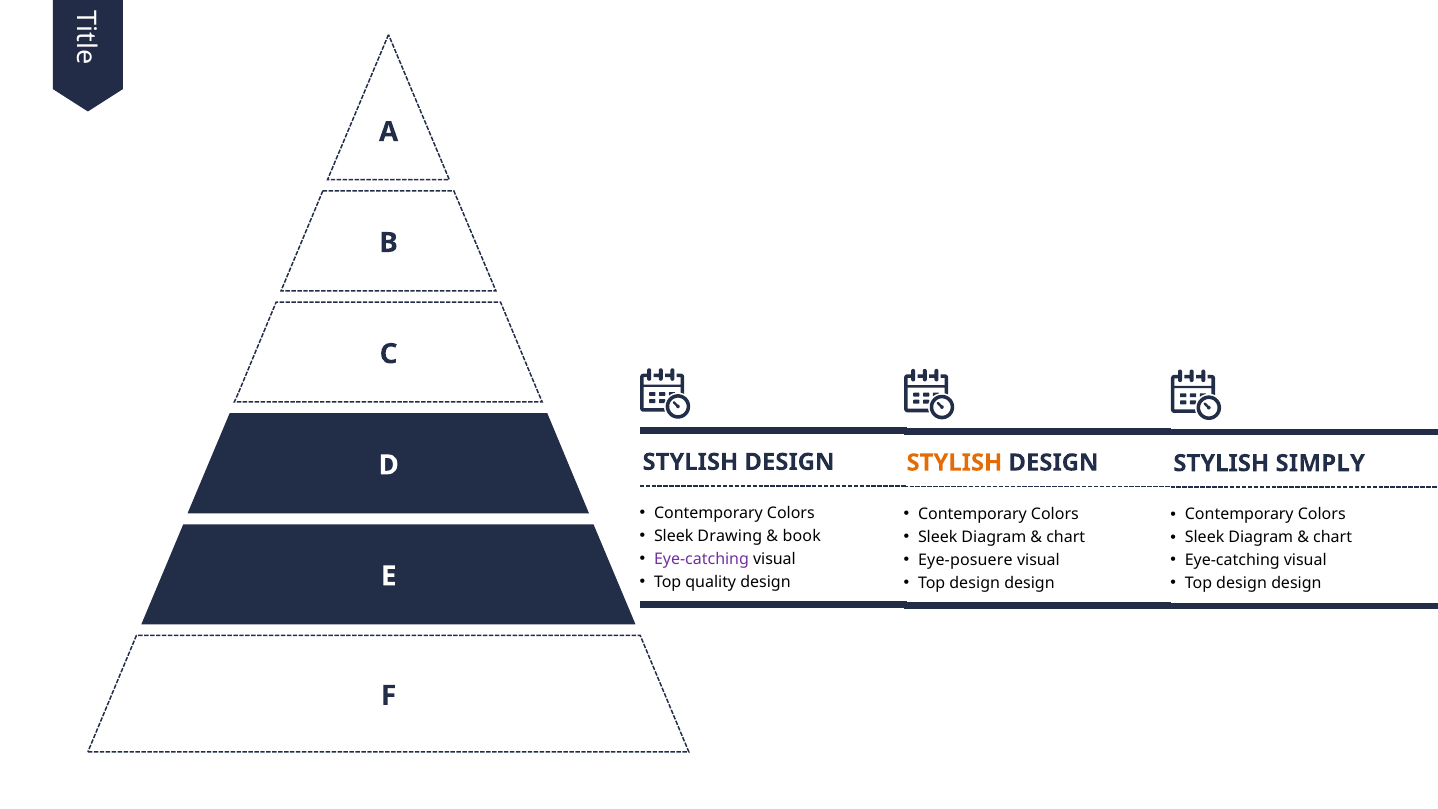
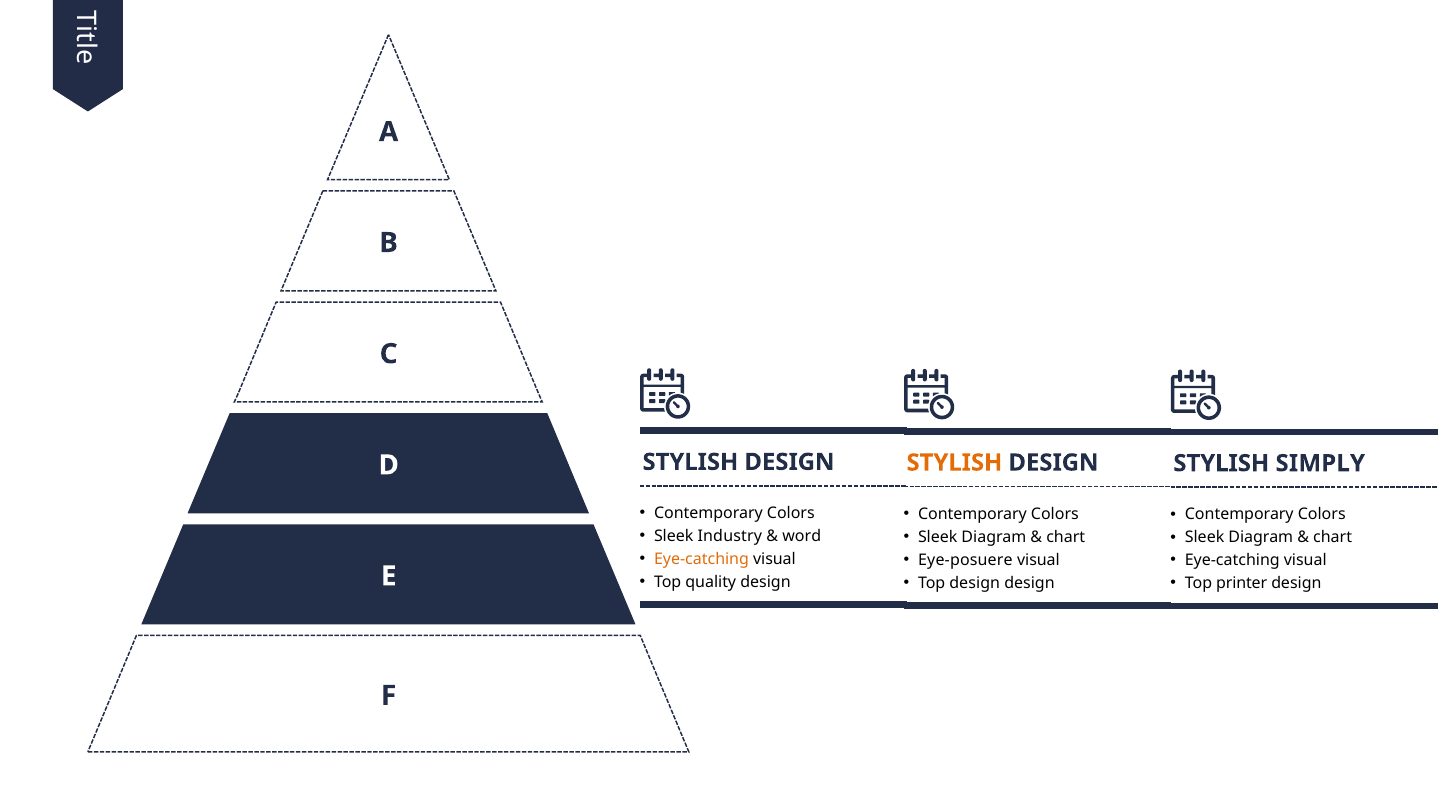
Drawing: Drawing -> Industry
book: book -> word
Eye-catching at (702, 559) colour: purple -> orange
design at (1242, 583): design -> printer
